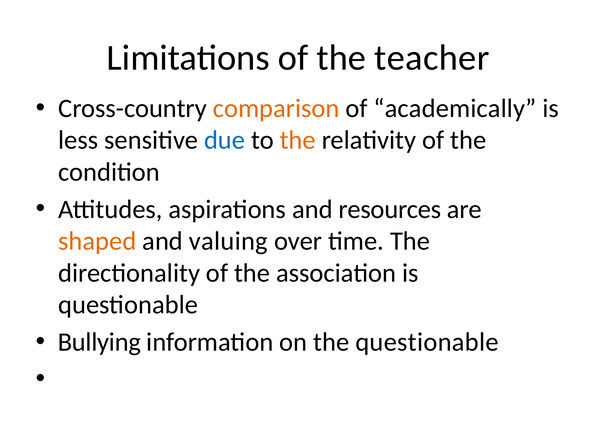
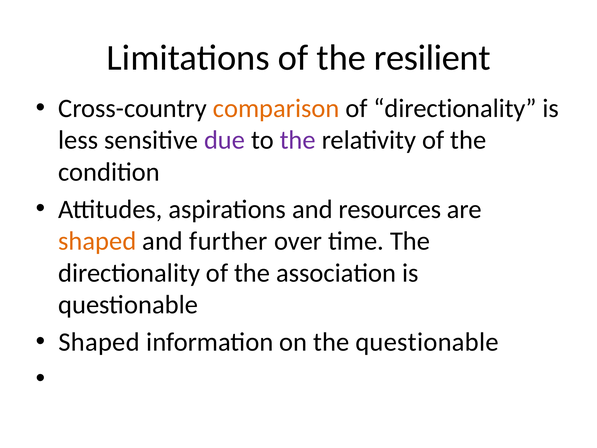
teacher: teacher -> resilient
of academically: academically -> directionality
due colour: blue -> purple
the at (298, 140) colour: orange -> purple
valuing: valuing -> further
Bullying at (99, 342): Bullying -> Shaped
